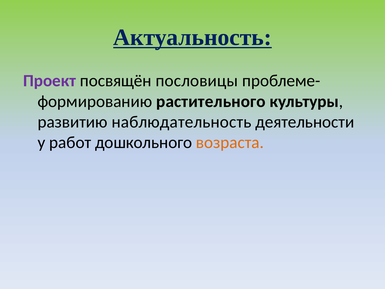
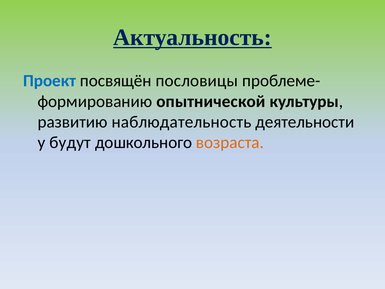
Проект colour: purple -> blue
растительного: растительного -> опытнической
работ: работ -> будут
